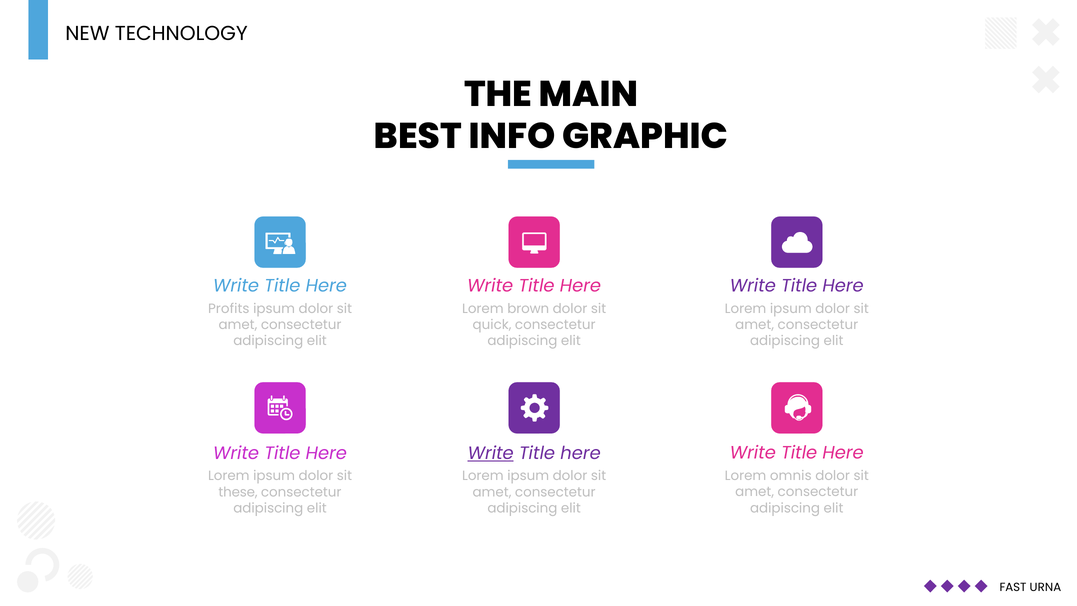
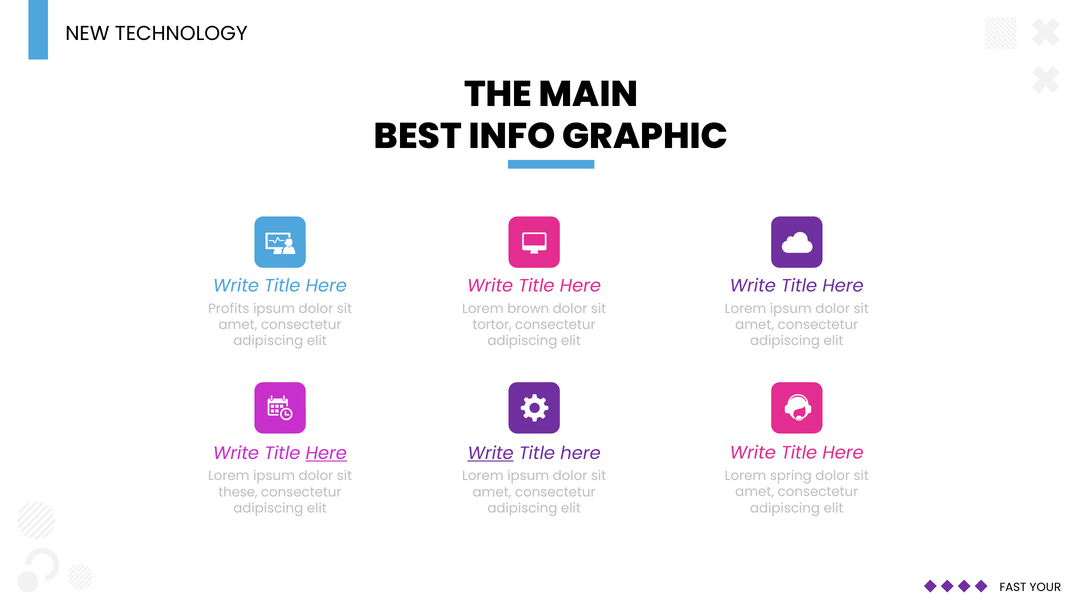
quick: quick -> tortor
Here at (326, 453) underline: none -> present
omnis: omnis -> spring
URNA: URNA -> YOUR
